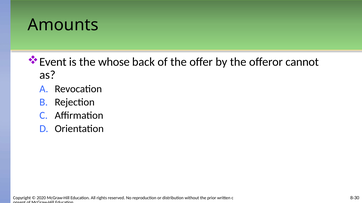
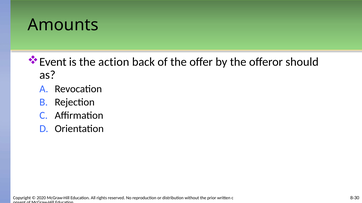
whose: whose -> action
cannot: cannot -> should
